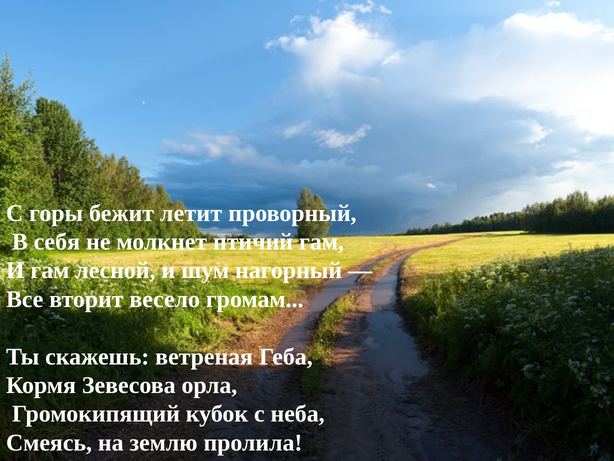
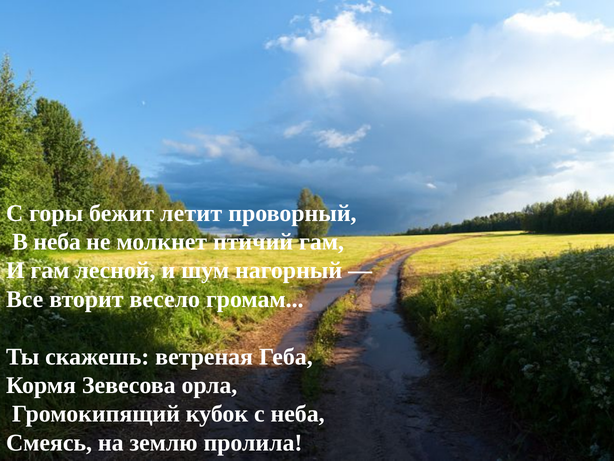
В себя: себя -> неба
